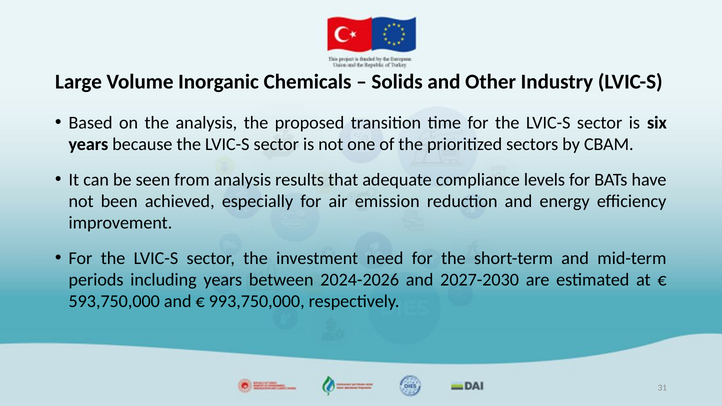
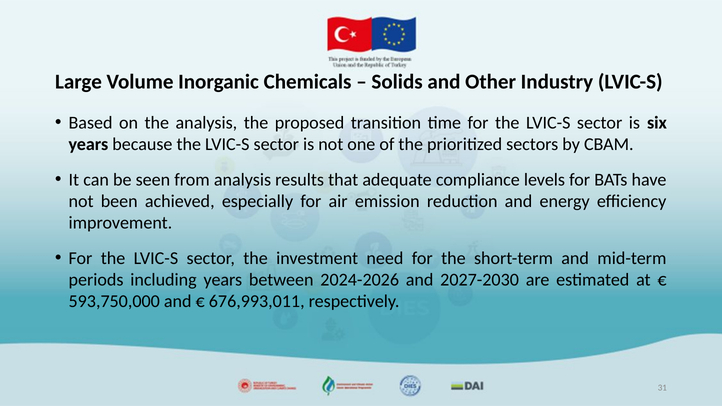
993,750,000: 993,750,000 -> 676,993,011
